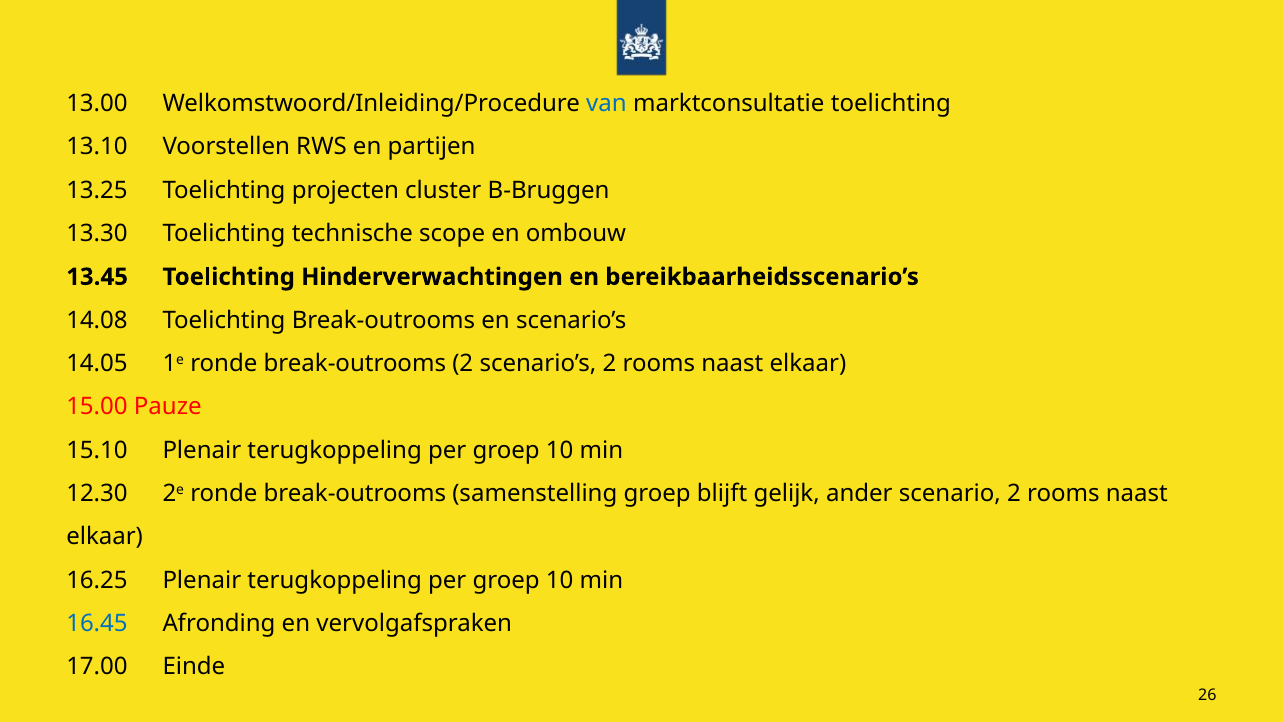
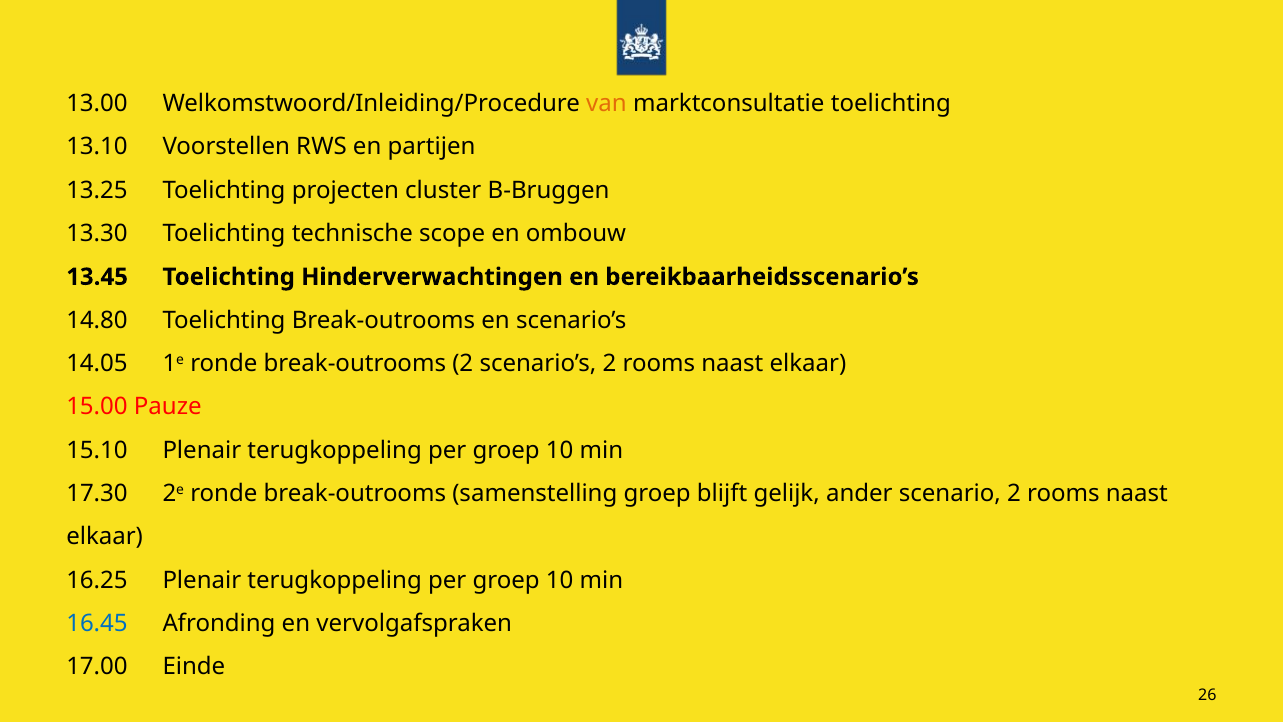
van colour: blue -> orange
14.08: 14.08 -> 14.80
12.30: 12.30 -> 17.30
